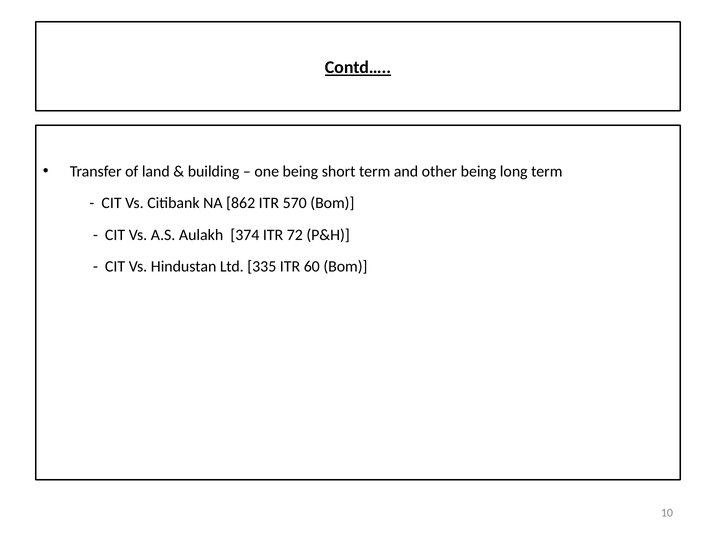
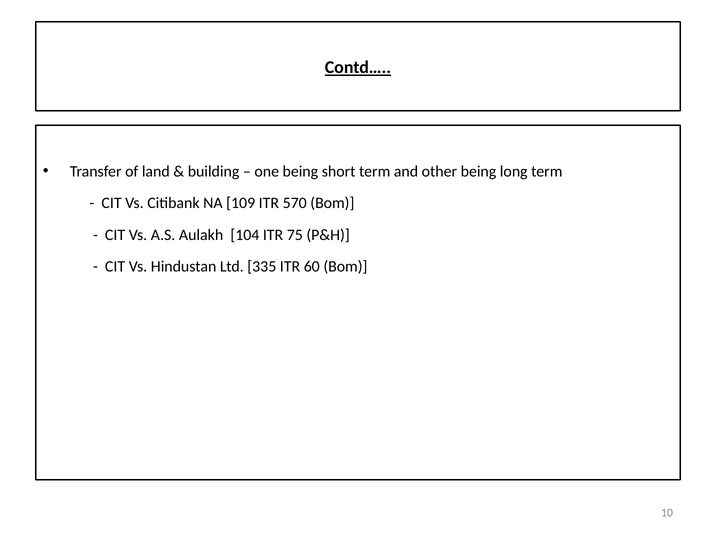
862: 862 -> 109
374: 374 -> 104
72: 72 -> 75
